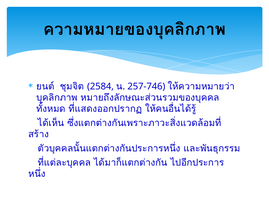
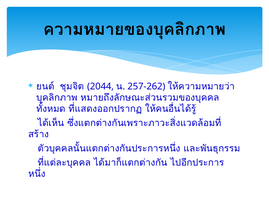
2584: 2584 -> 2044
257-746: 257-746 -> 257-262
